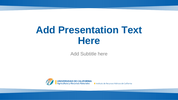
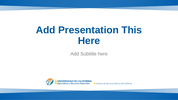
Text: Text -> This
